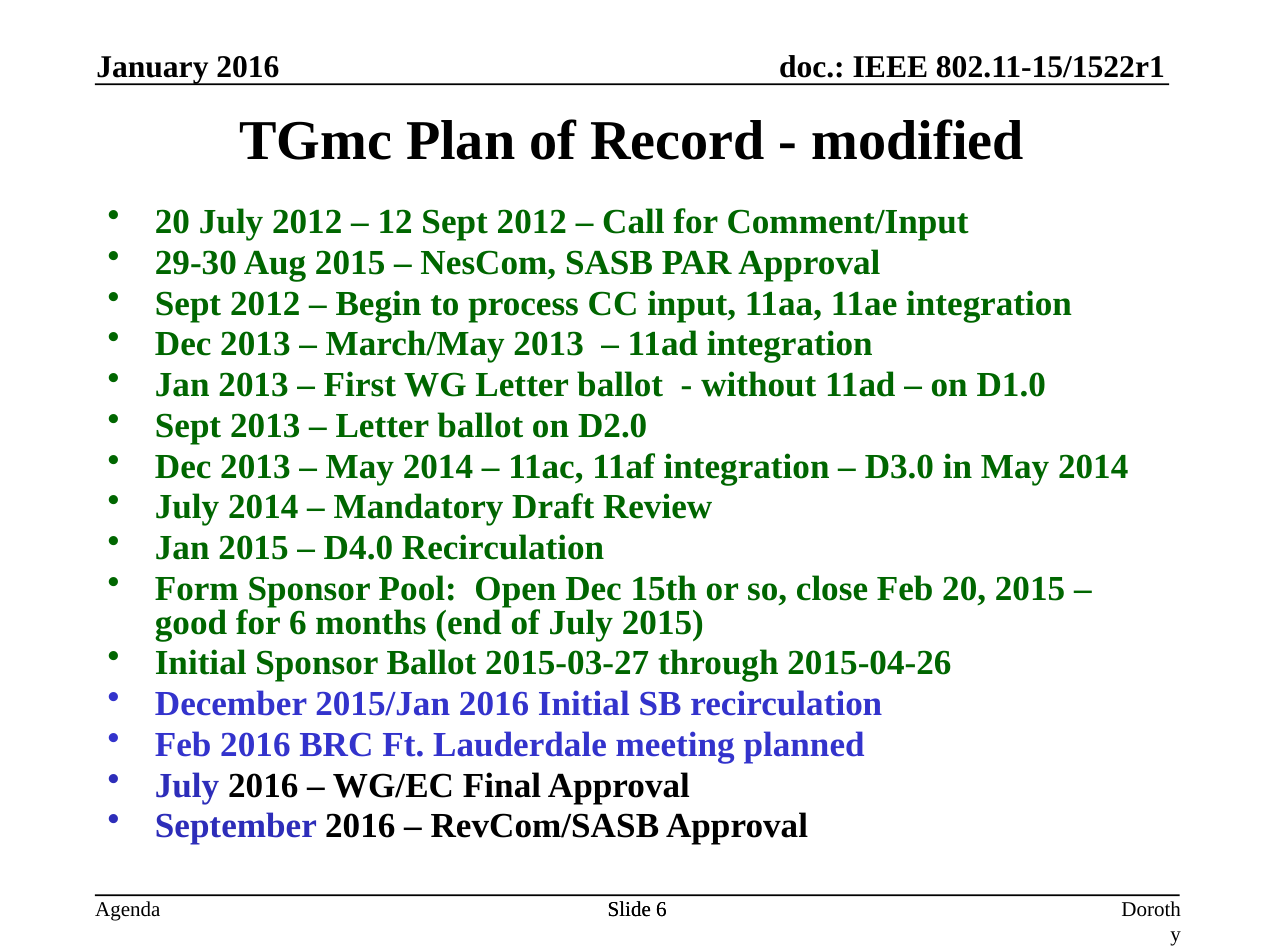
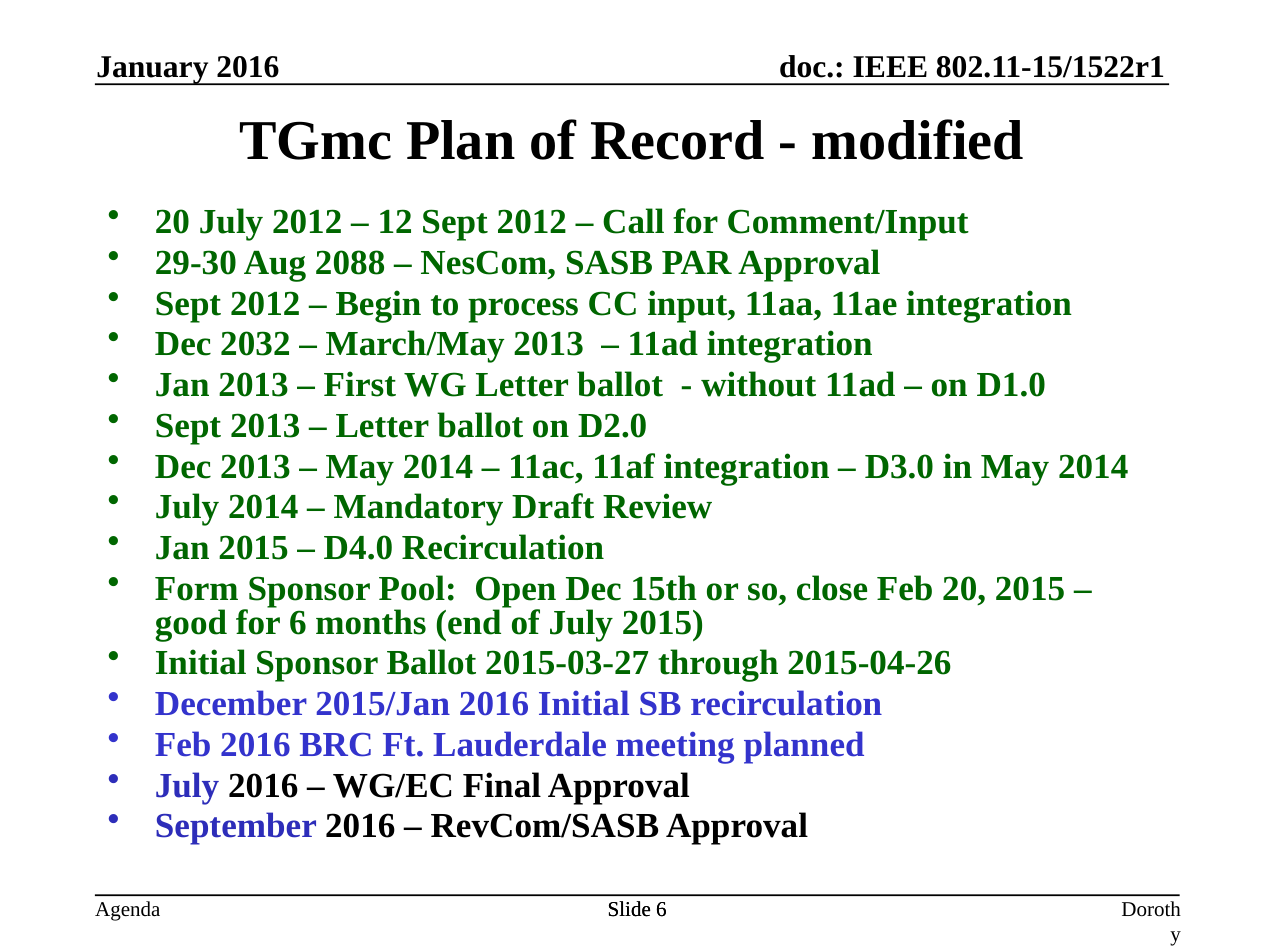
Aug 2015: 2015 -> 2088
2013 at (255, 344): 2013 -> 2032
